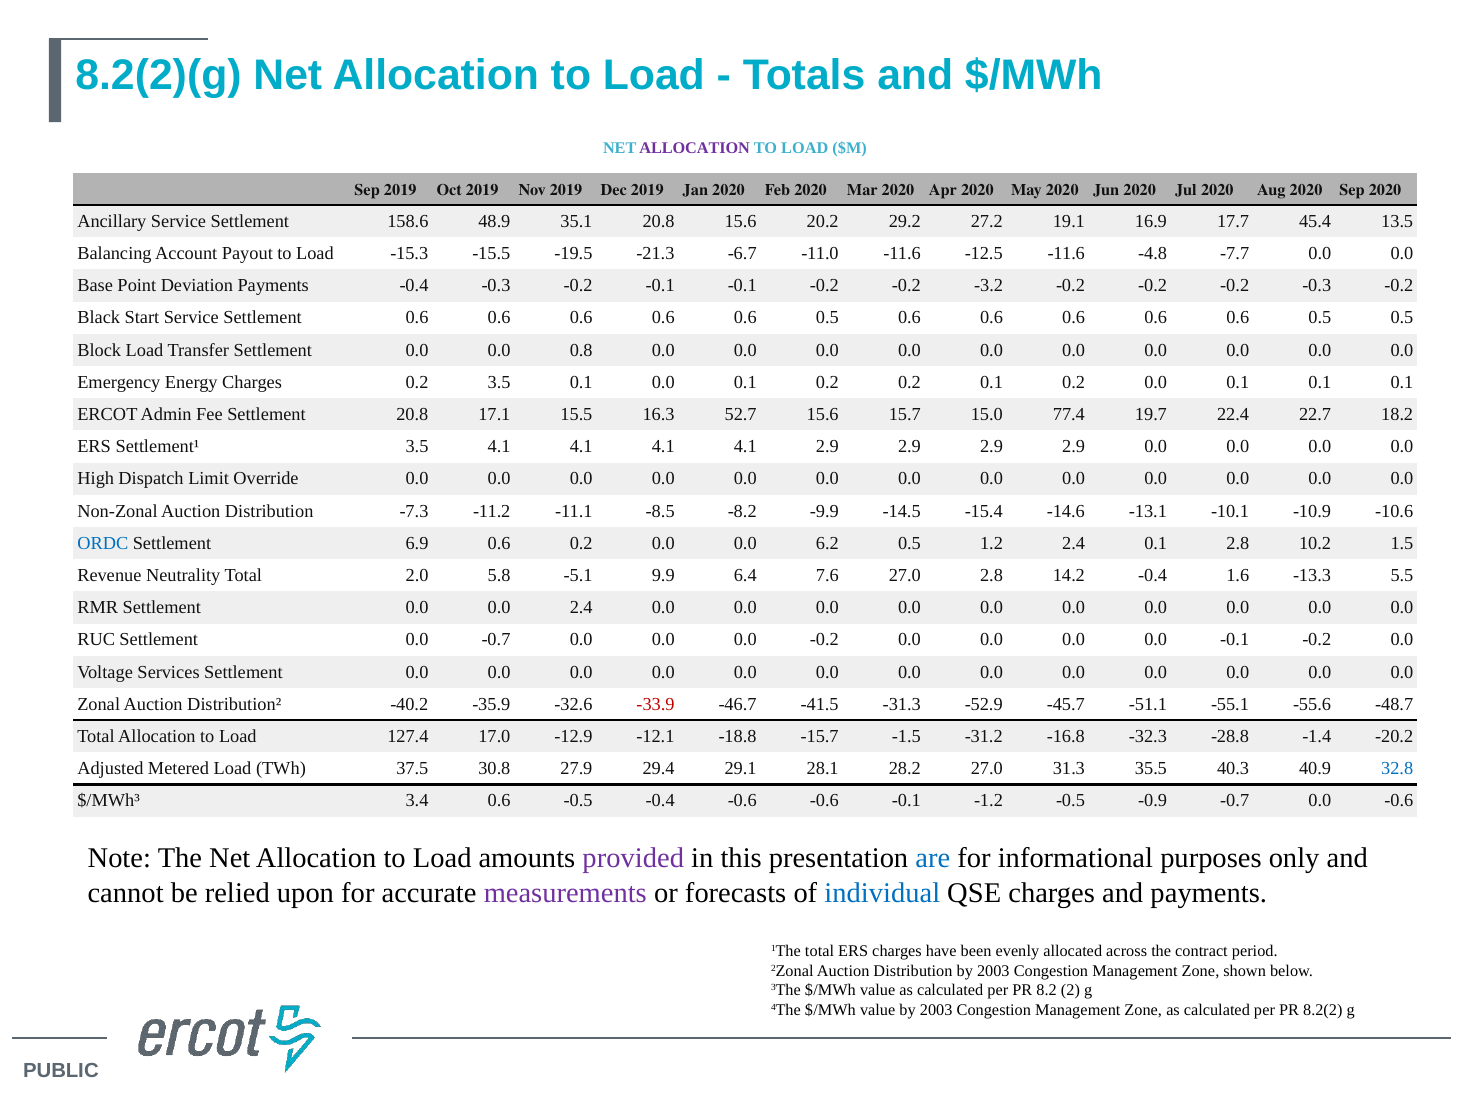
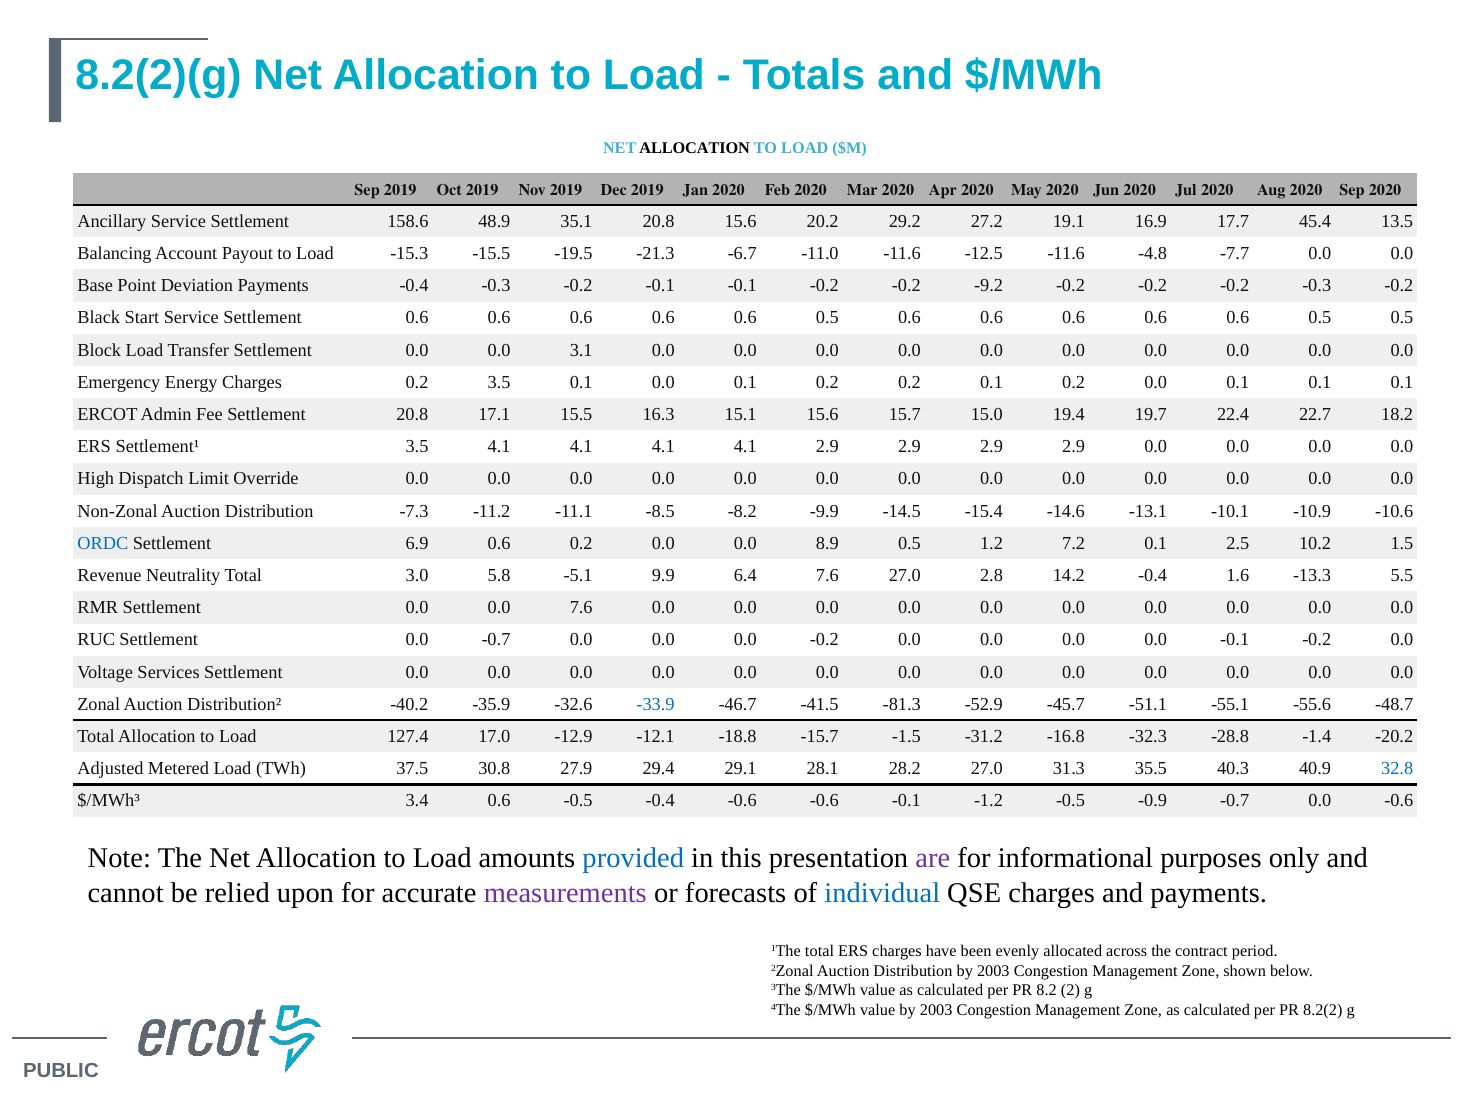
ALLOCATION at (695, 149) colour: purple -> black
-3.2: -3.2 -> -9.2
0.8: 0.8 -> 3.1
52.7: 52.7 -> 15.1
77.4: 77.4 -> 19.4
6.2: 6.2 -> 8.9
1.2 2.4: 2.4 -> 7.2
0.1 2.8: 2.8 -> 2.5
2.0: 2.0 -> 3.0
0.0 2.4: 2.4 -> 7.6
-33.9 colour: red -> blue
-31.3: -31.3 -> -81.3
provided colour: purple -> blue
are colour: blue -> purple
